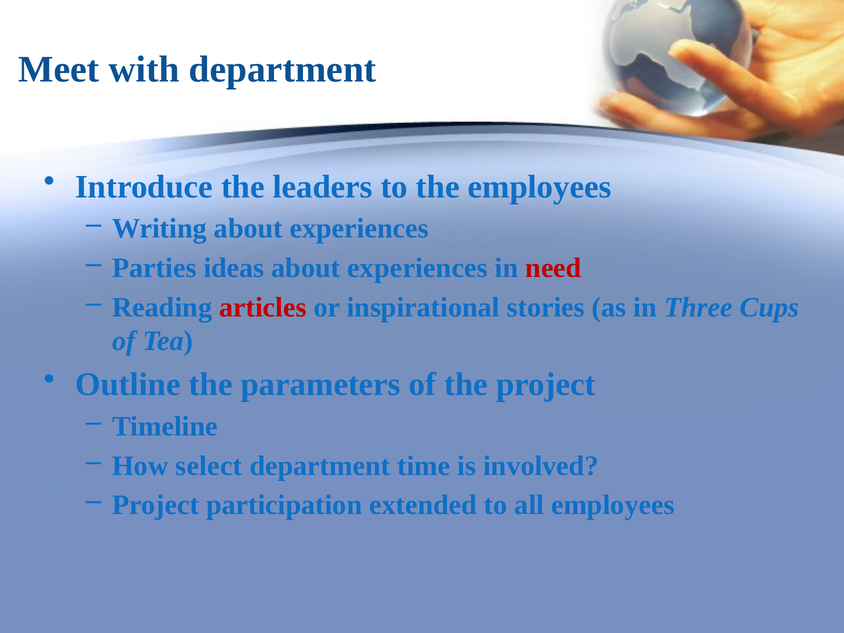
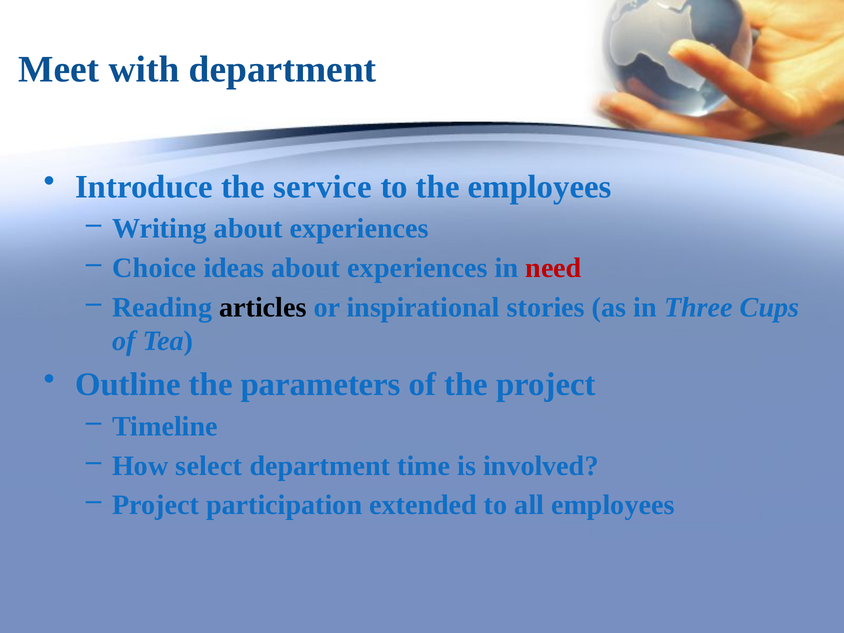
leaders: leaders -> service
Parties: Parties -> Choice
articles colour: red -> black
